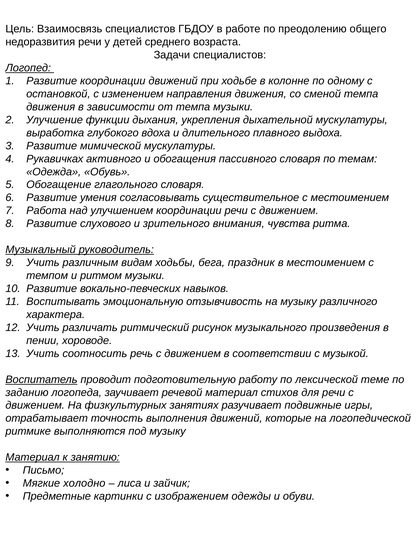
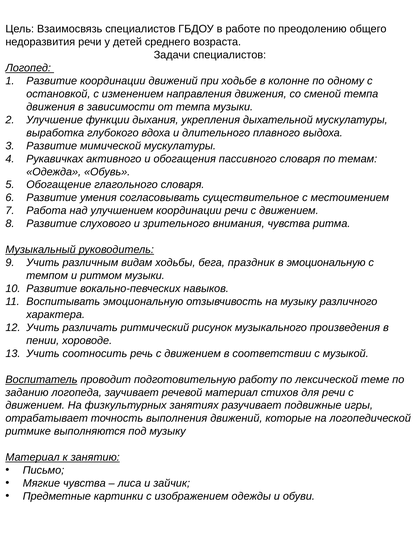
в местоимением: местоимением -> эмоциональную
Мягкие холодно: холодно -> чувства
